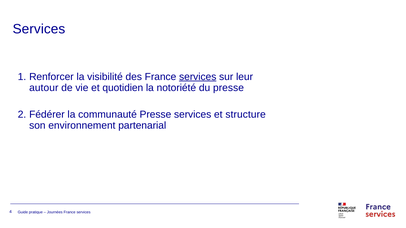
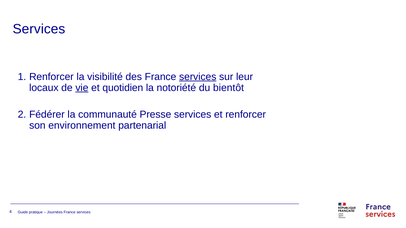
autour: autour -> locaux
vie underline: none -> present
du presse: presse -> bientôt
et structure: structure -> renforcer
